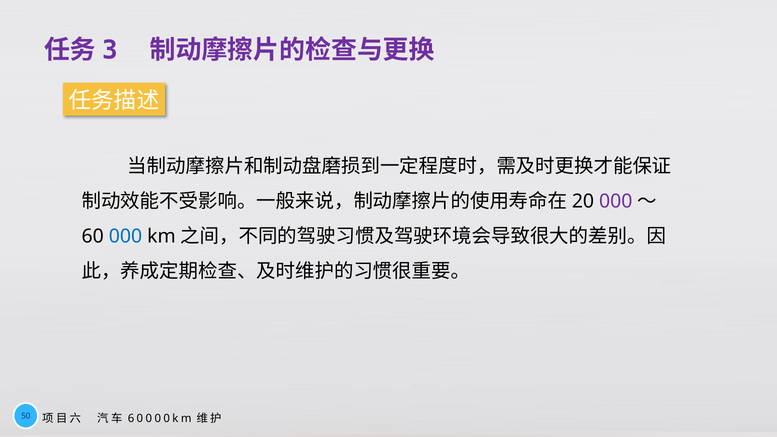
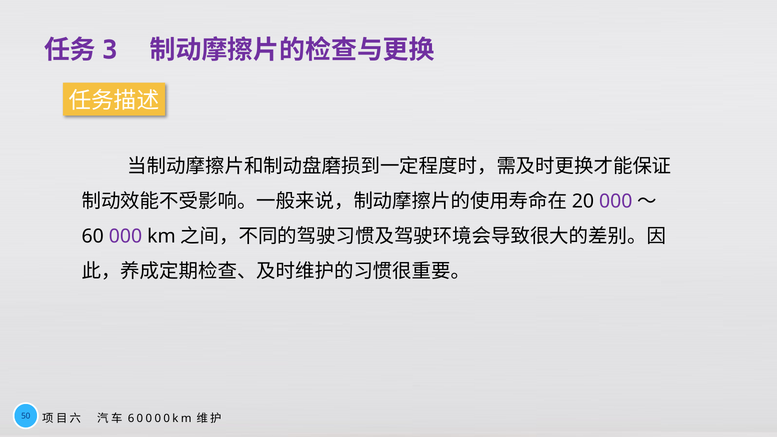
000 at (125, 236) colour: blue -> purple
